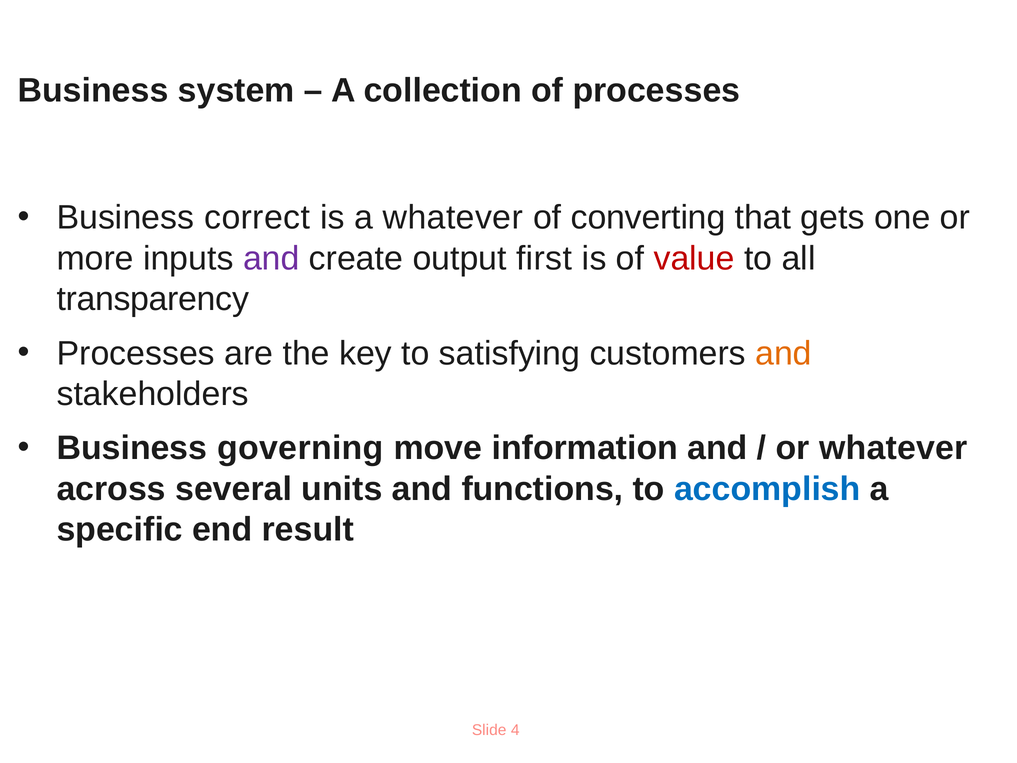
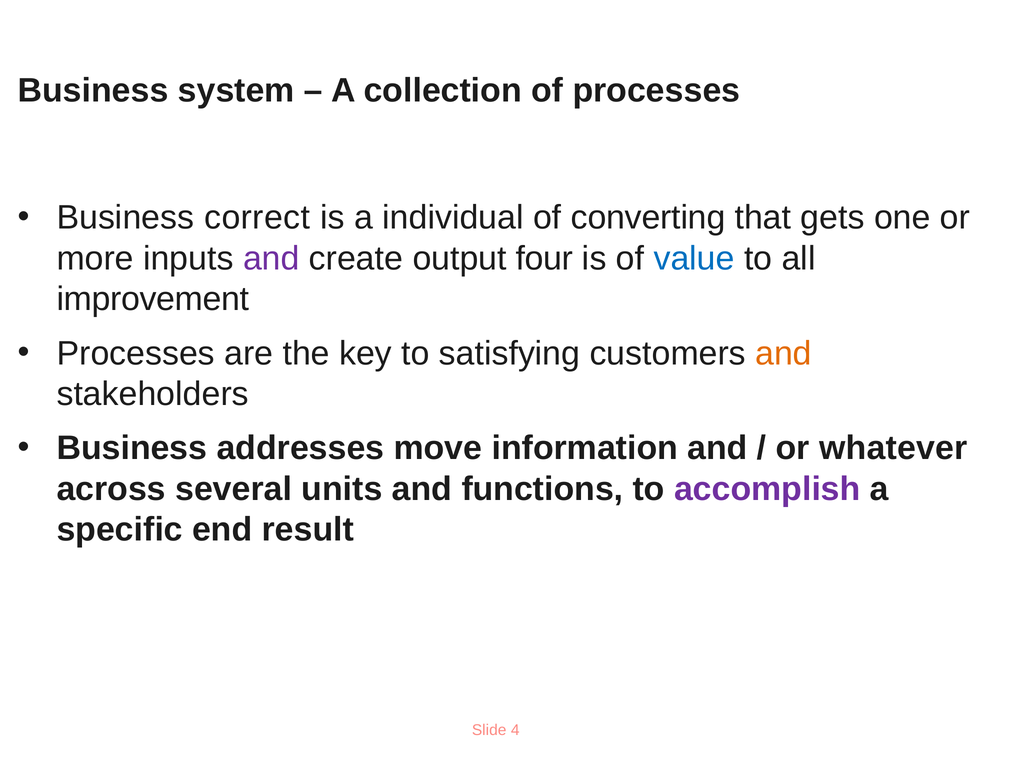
a whatever: whatever -> individual
first: first -> four
value colour: red -> blue
transparency: transparency -> improvement
governing: governing -> addresses
accomplish colour: blue -> purple
